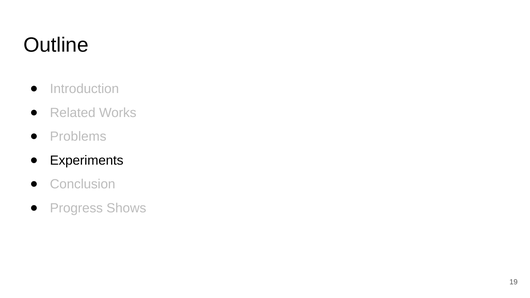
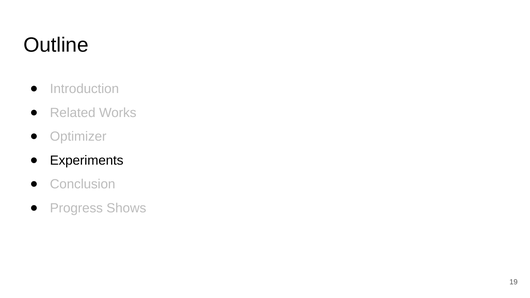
Problems: Problems -> Optimizer
